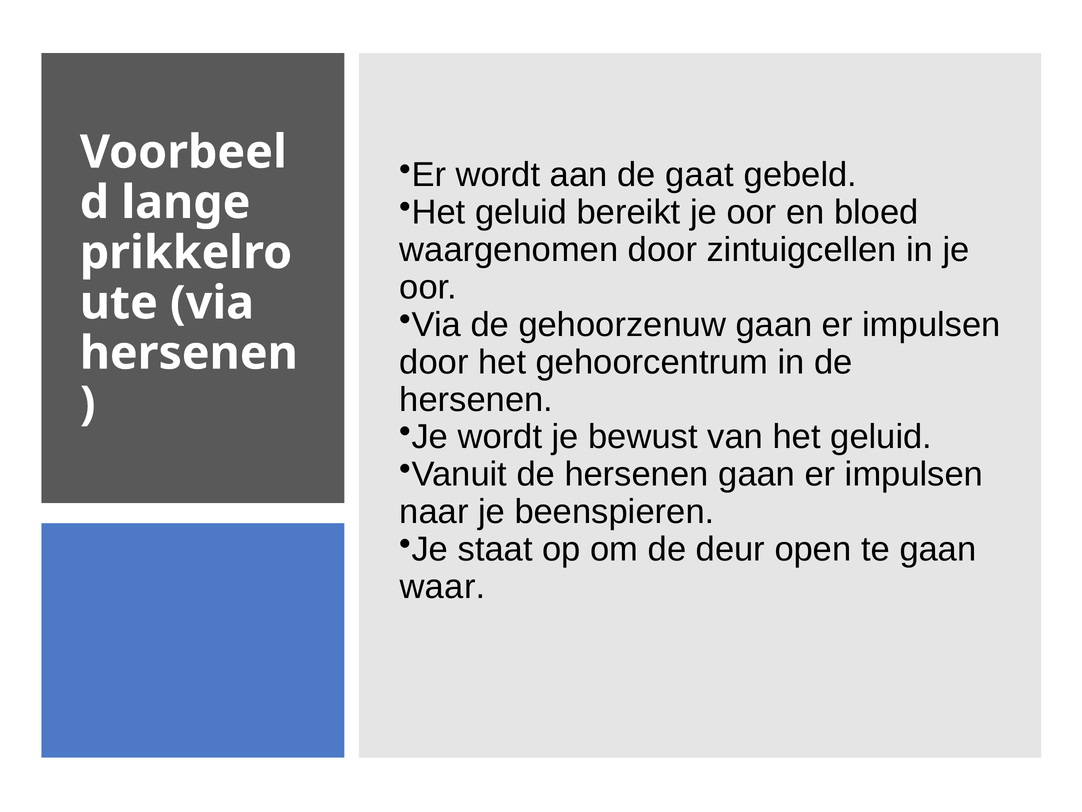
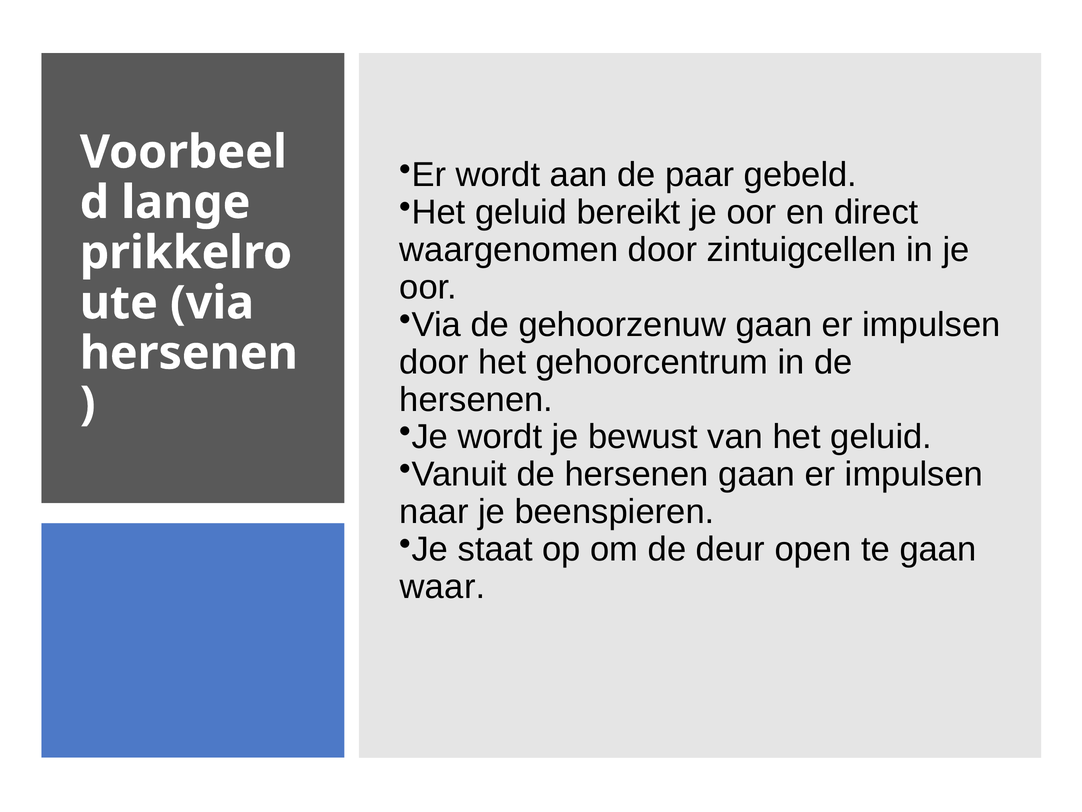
gaat: gaat -> paar
bloed: bloed -> direct
